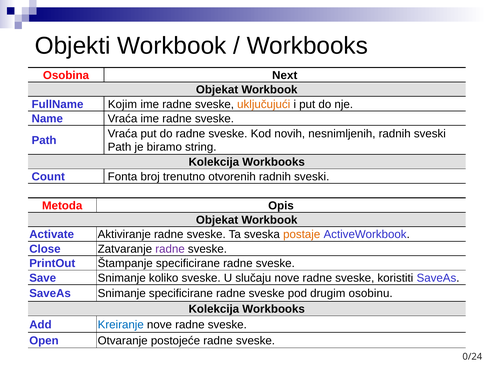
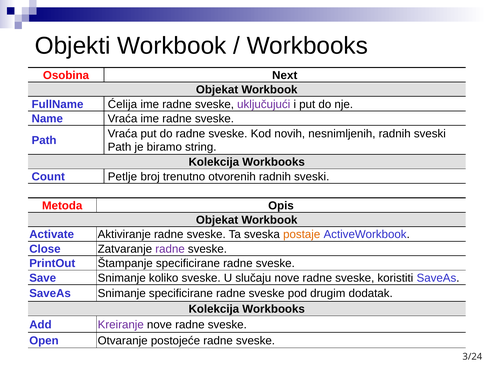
Kojim: Kojim -> Ćelija
uključujući colour: orange -> purple
Fonta: Fonta -> Petlje
osobinu: osobinu -> dodatak
Kreiranje colour: blue -> purple
0/24: 0/24 -> 3/24
